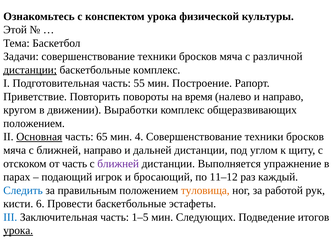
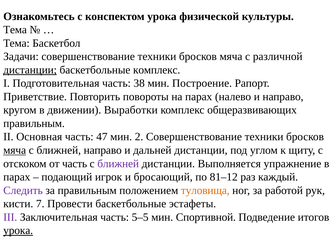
Этой at (15, 30): Этой -> Тема
55: 55 -> 38
на время: время -> парах
положением at (34, 124): положением -> правильным
Основная underline: present -> none
65: 65 -> 47
4: 4 -> 2
мяча at (15, 150) underline: none -> present
11–12: 11–12 -> 81–12
Следить colour: blue -> purple
6: 6 -> 7
III colour: blue -> purple
1–5: 1–5 -> 5–5
Следующих: Следующих -> Спортивной
